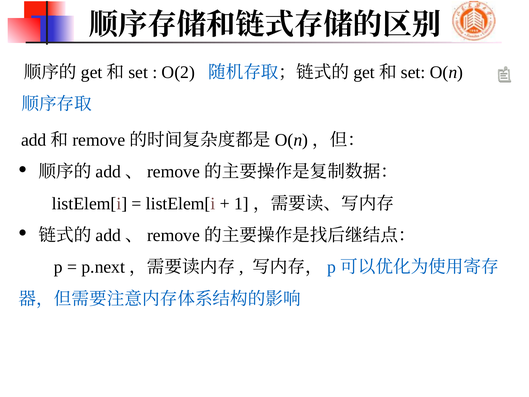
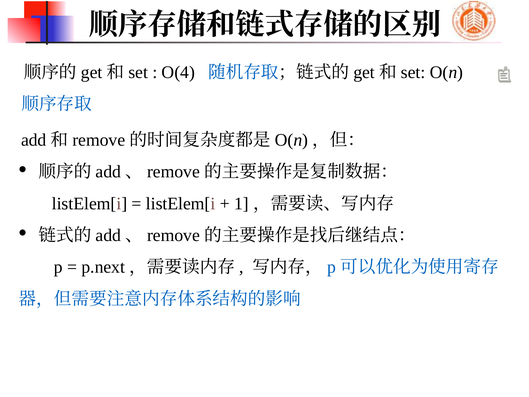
O(2: O(2 -> O(4
